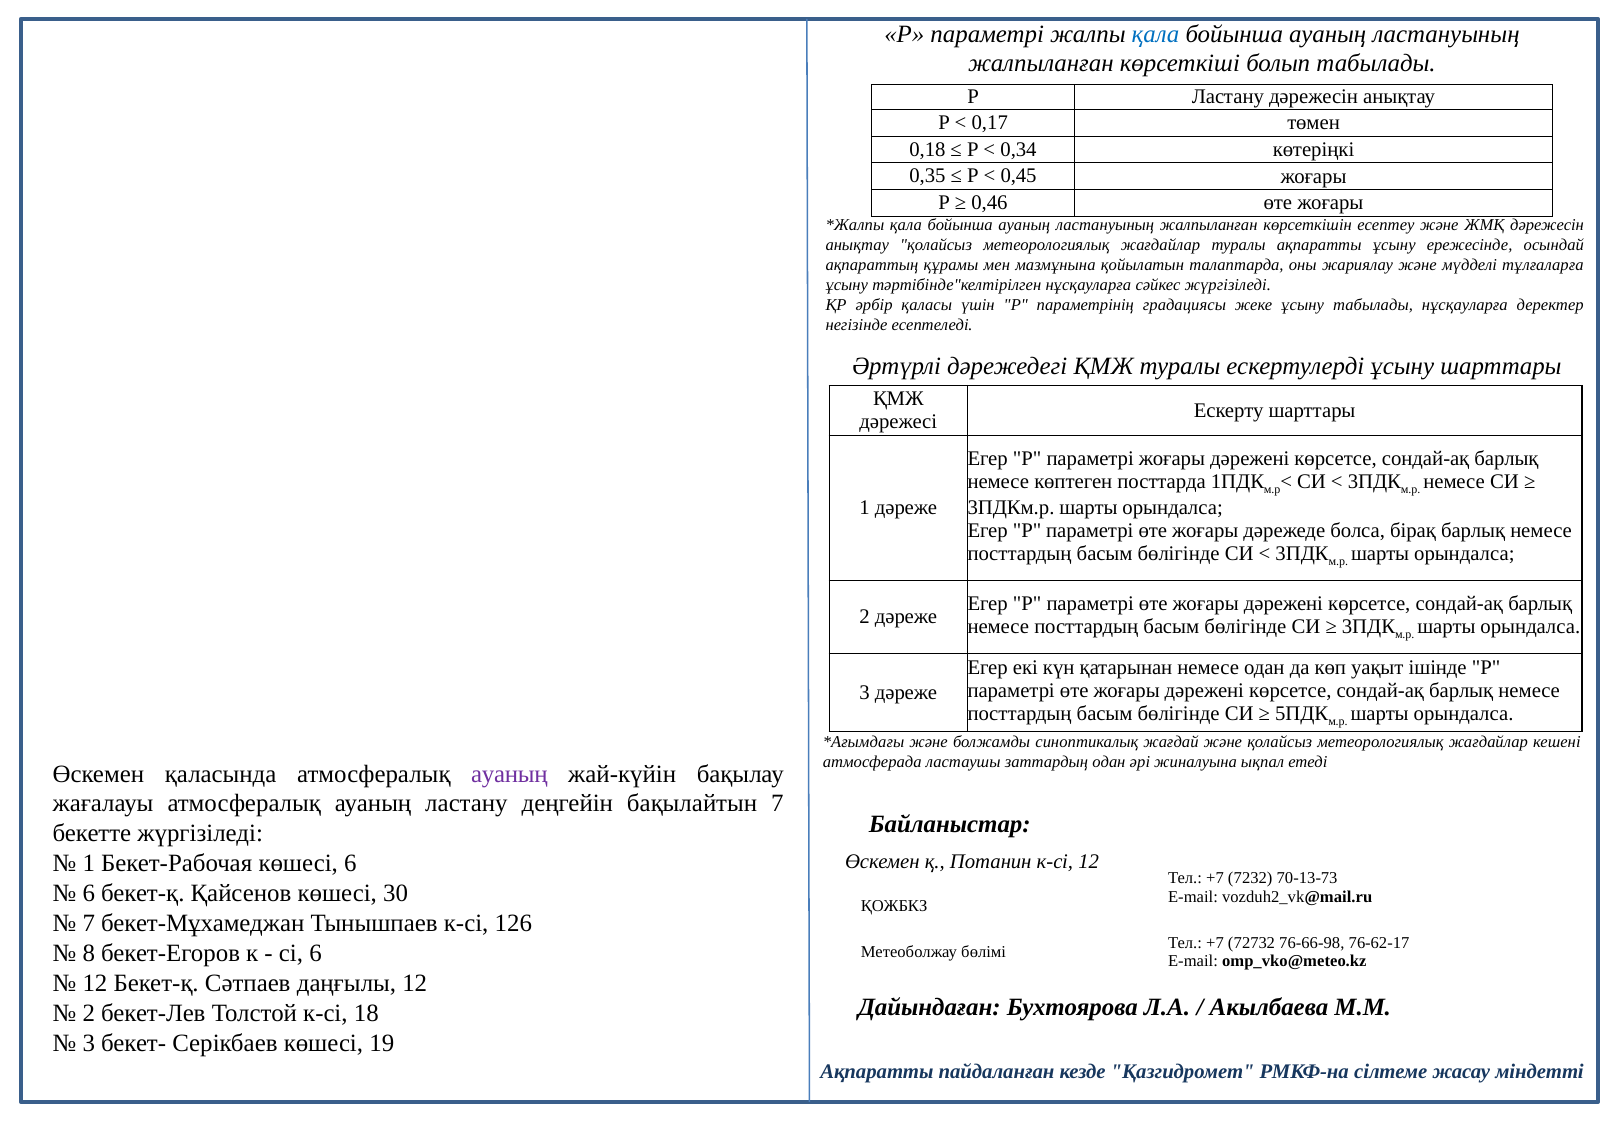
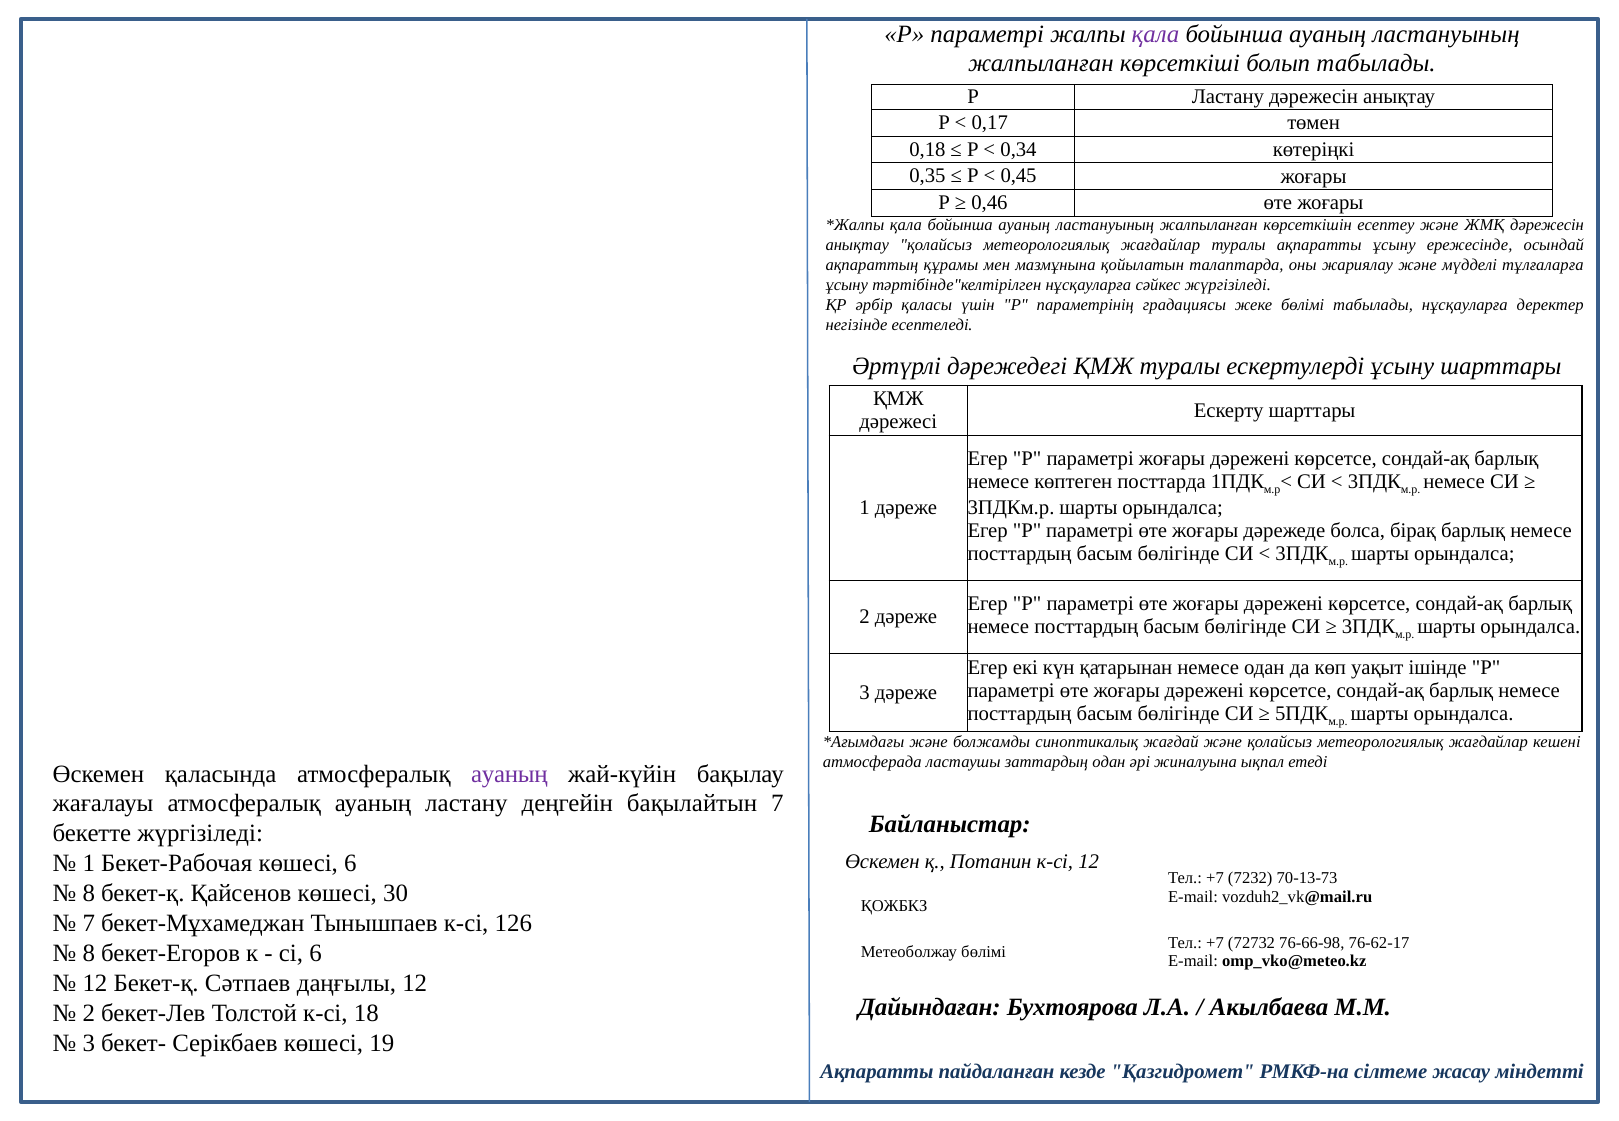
қала at (1155, 34) colour: blue -> purple
жеке ұсыну: ұсыну -> бөлімі
6 at (89, 893): 6 -> 8
